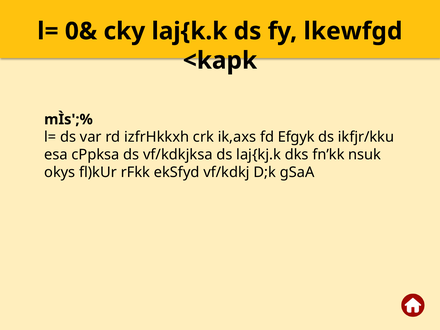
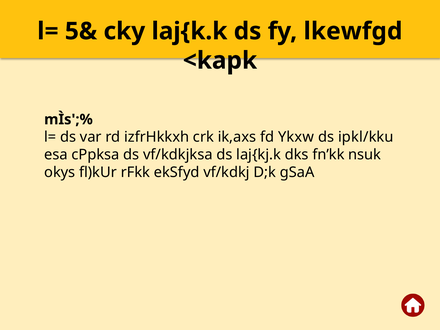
0&: 0& -> 5&
Efgyk: Efgyk -> Ykxw
ikfjr/kku: ikfjr/kku -> ipkl/kku
